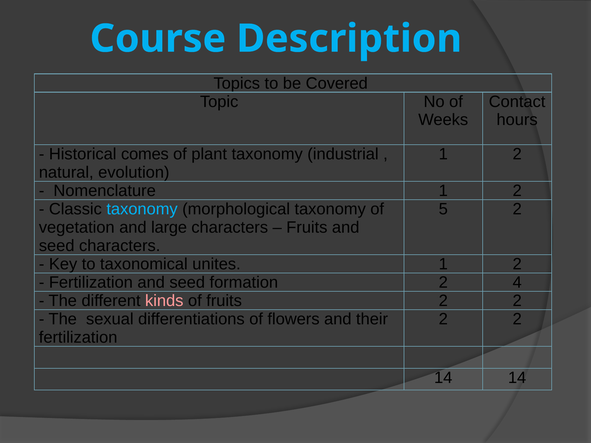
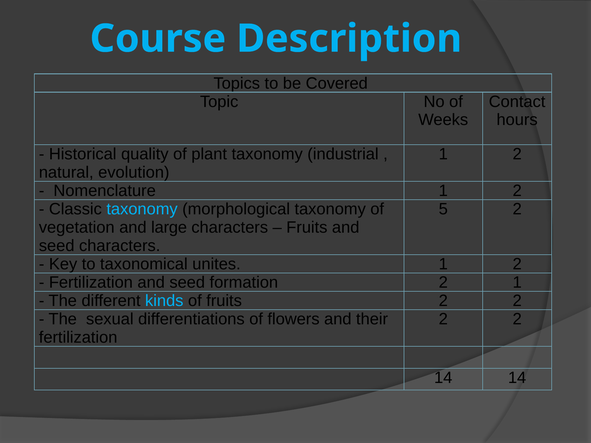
comes: comes -> quality
2 4: 4 -> 1
kinds colour: pink -> light blue
